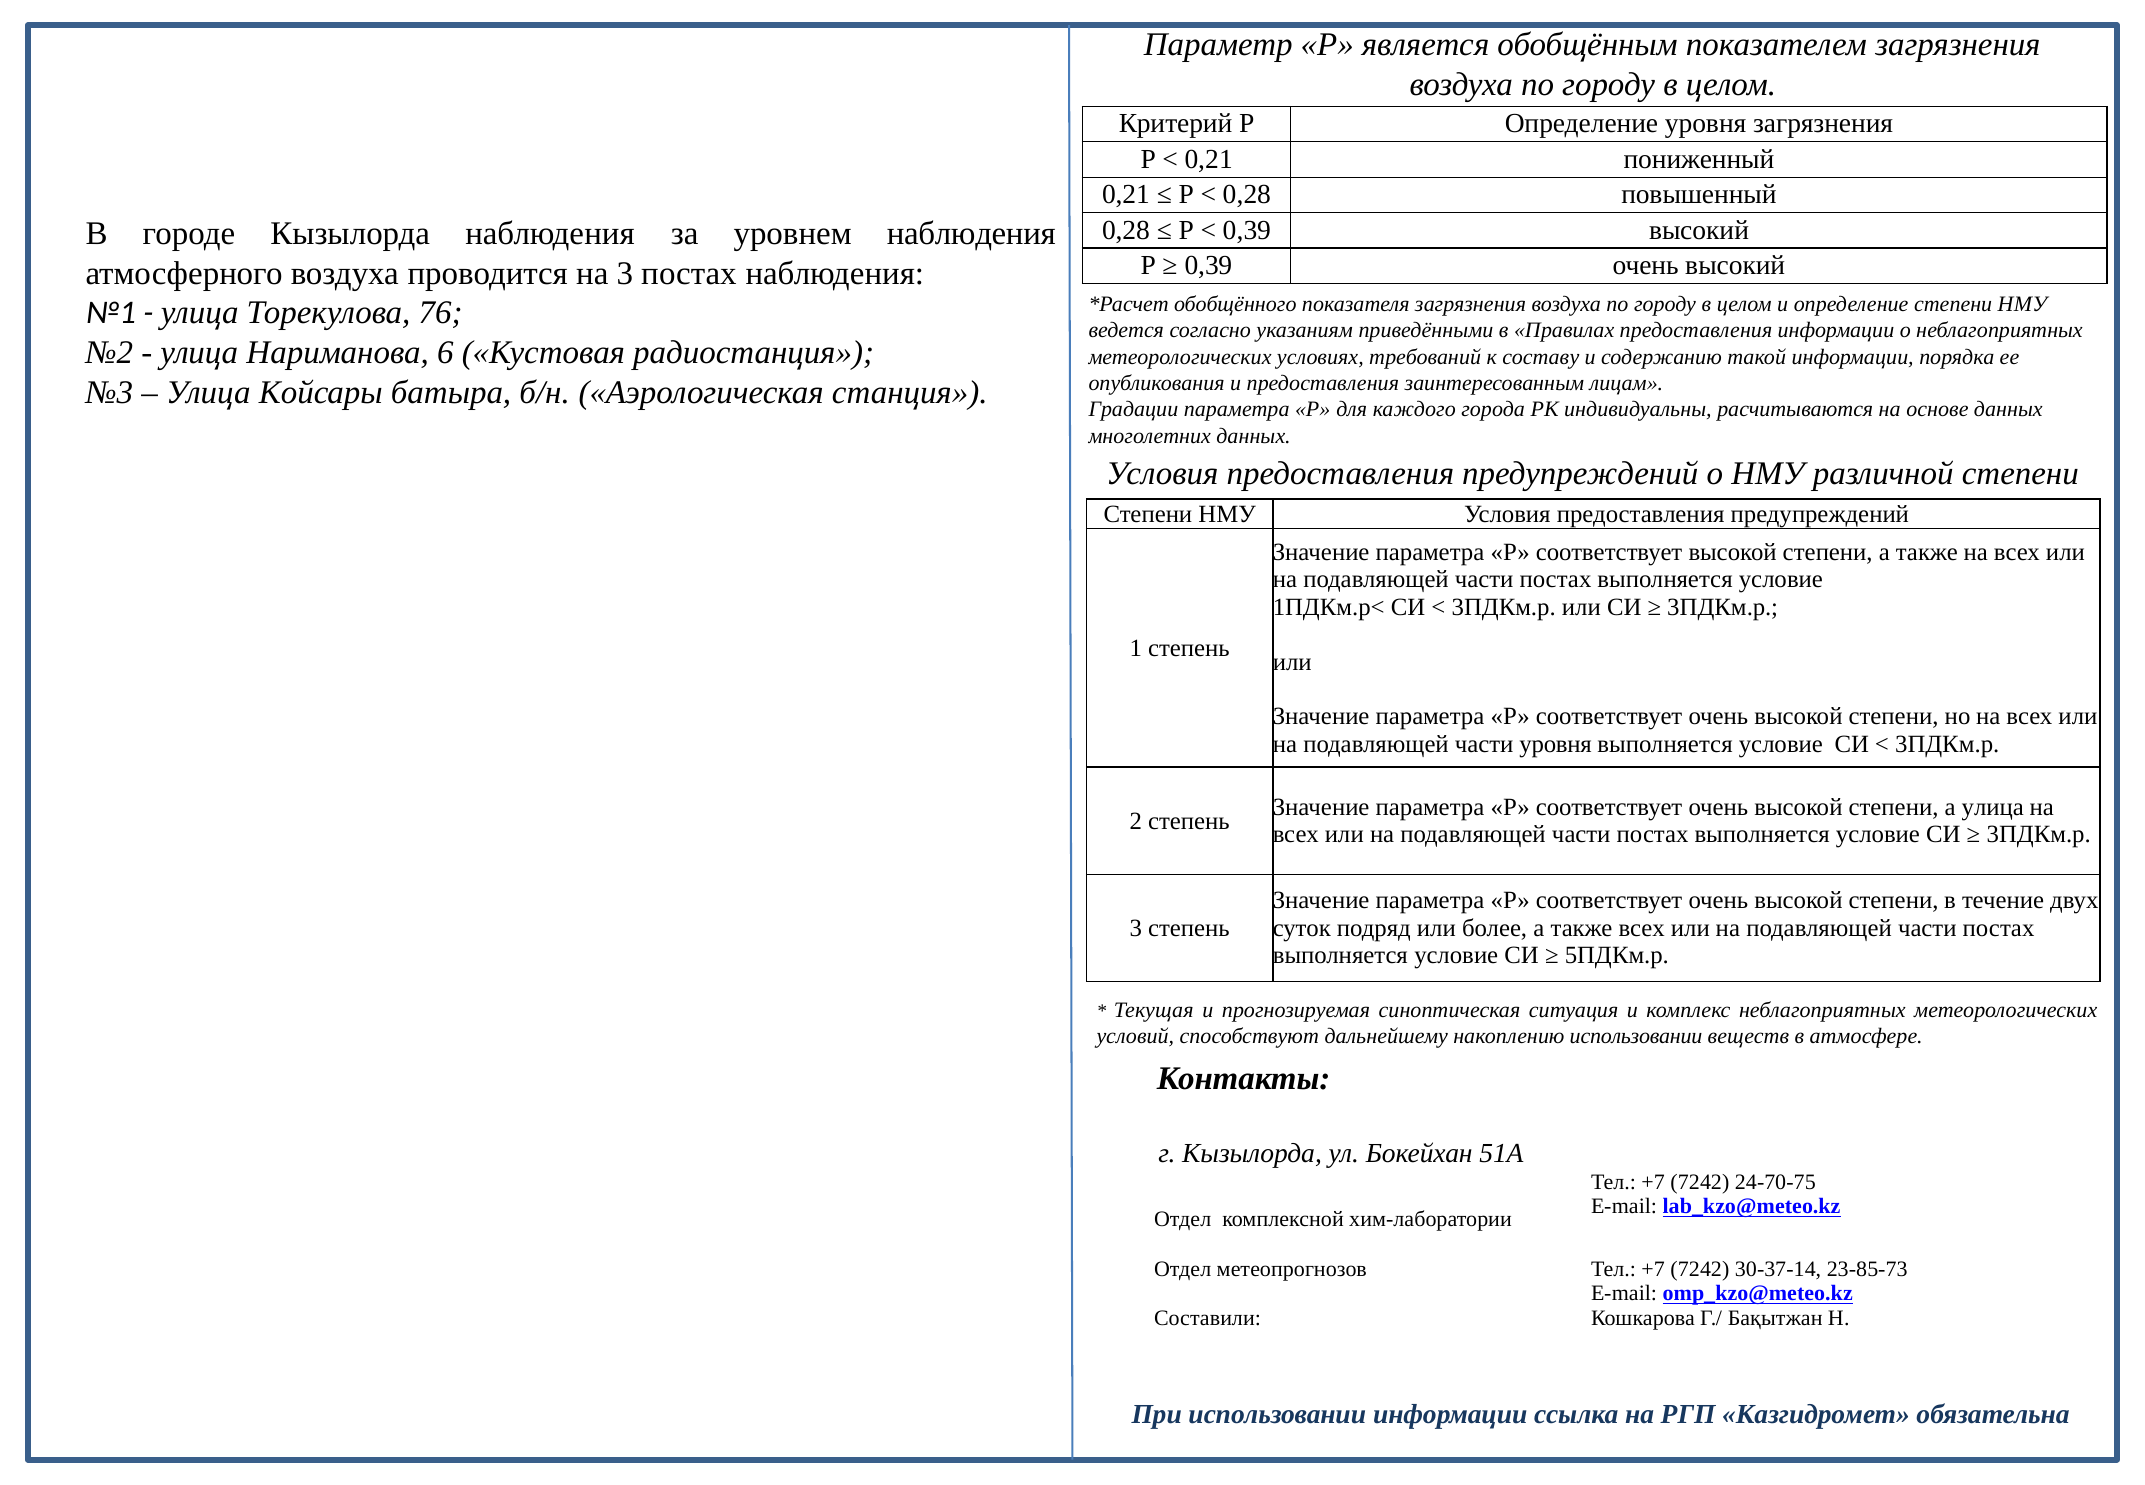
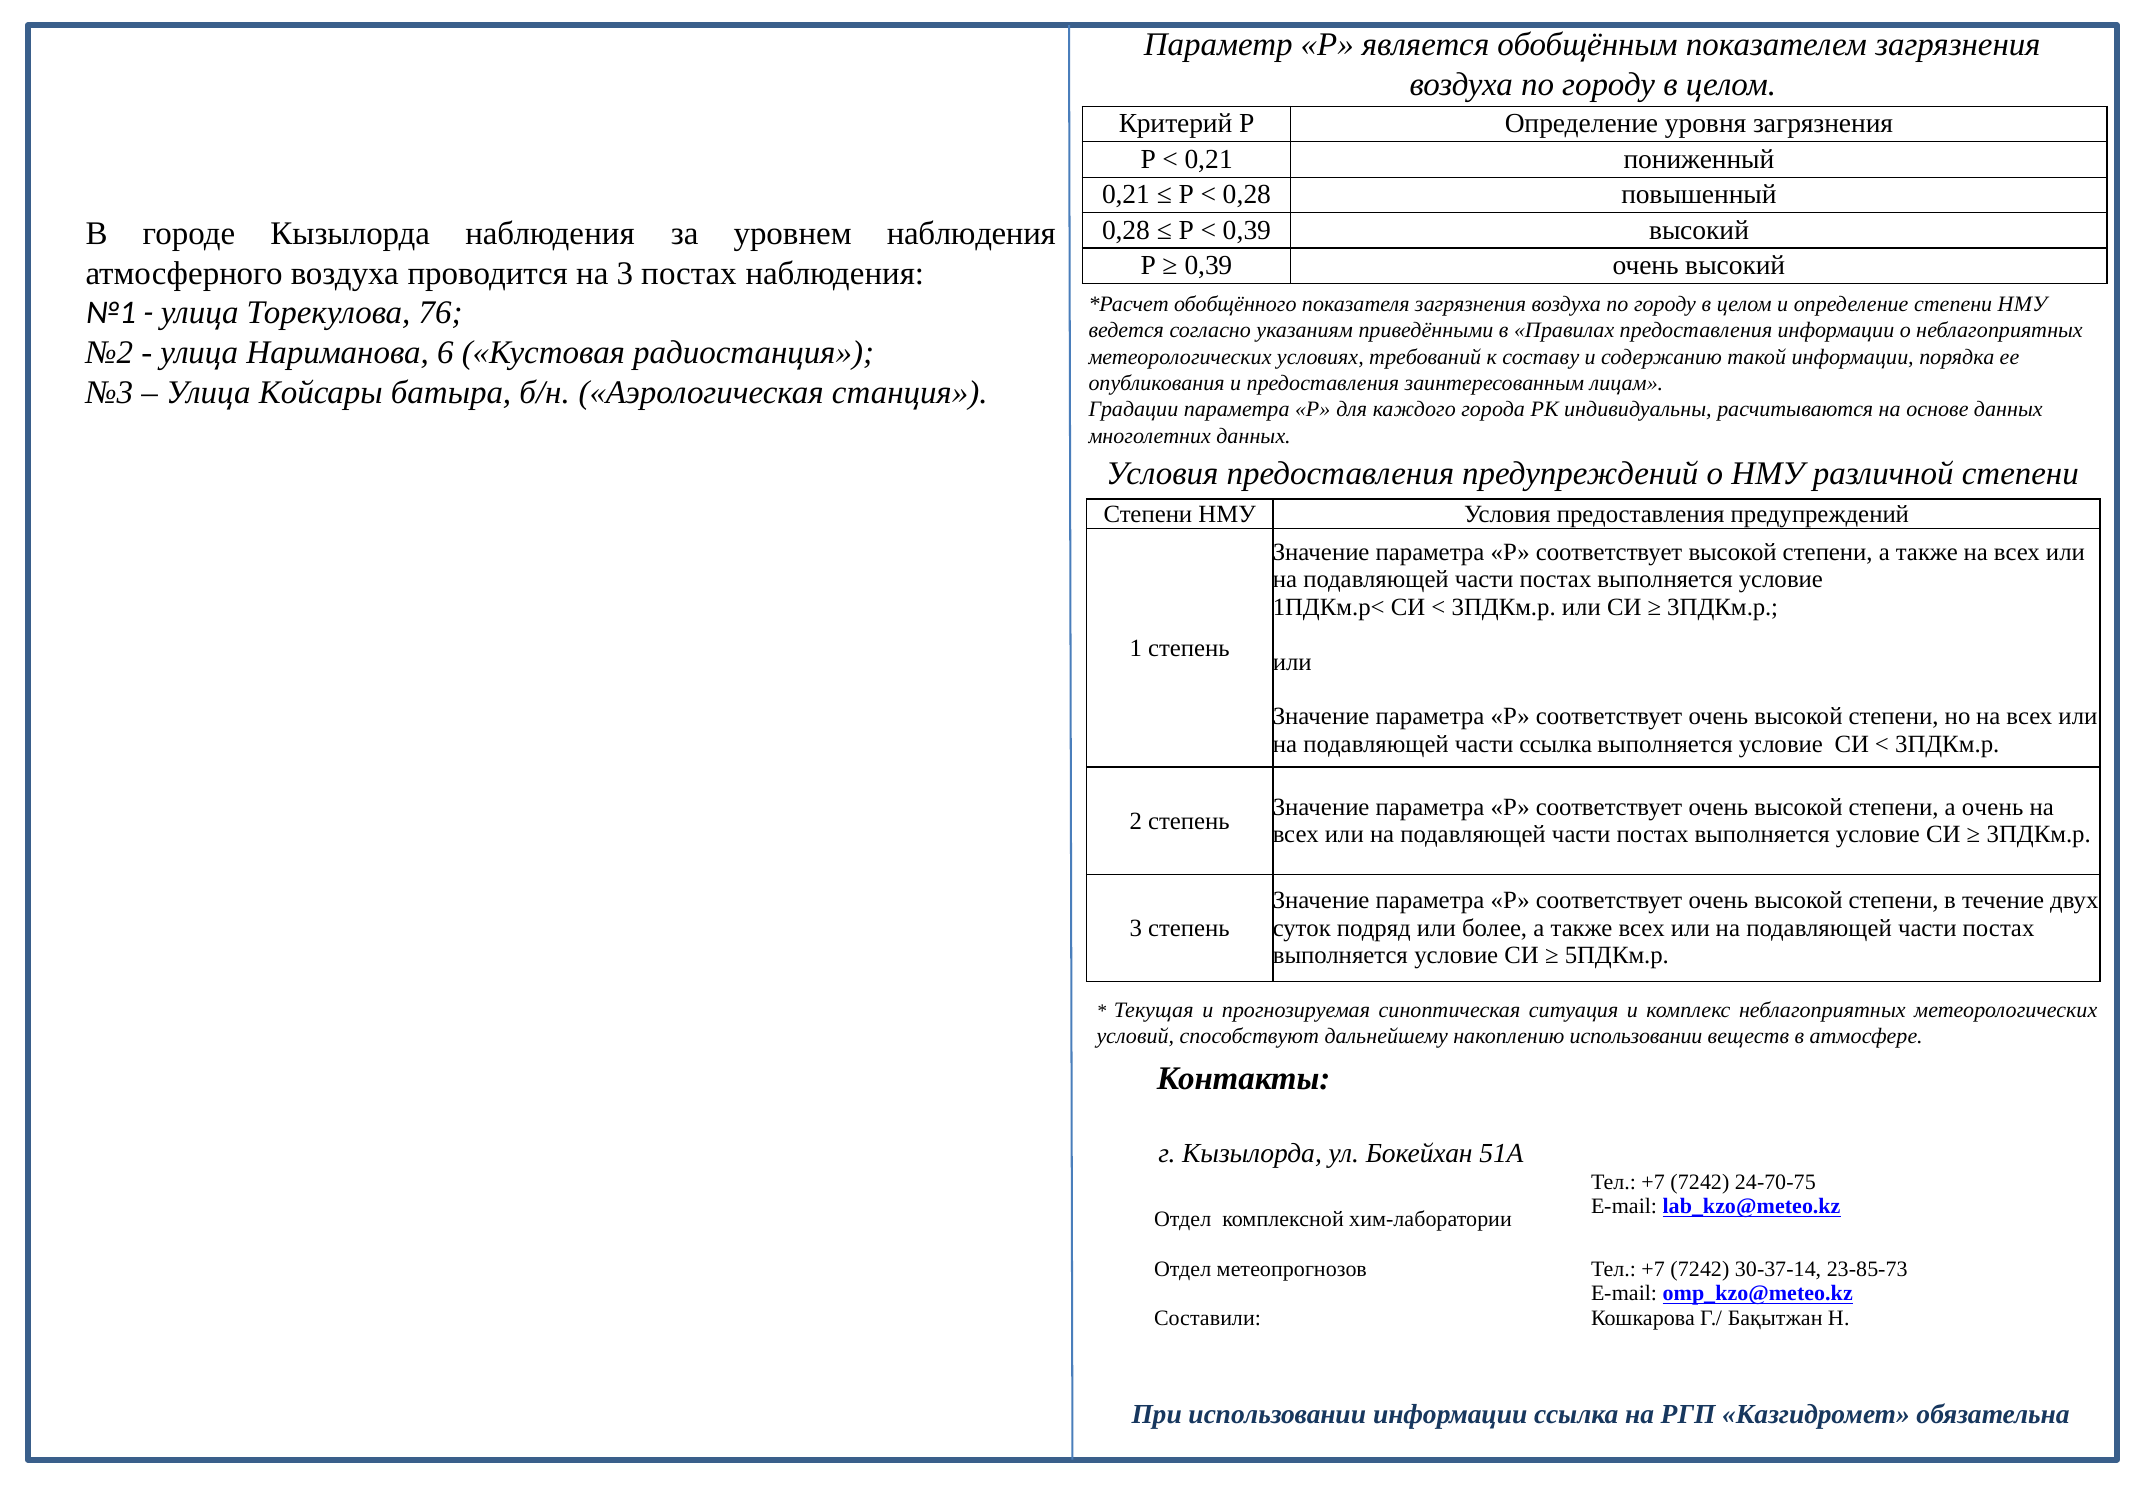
части уровня: уровня -> ссылка
а улица: улица -> очень
